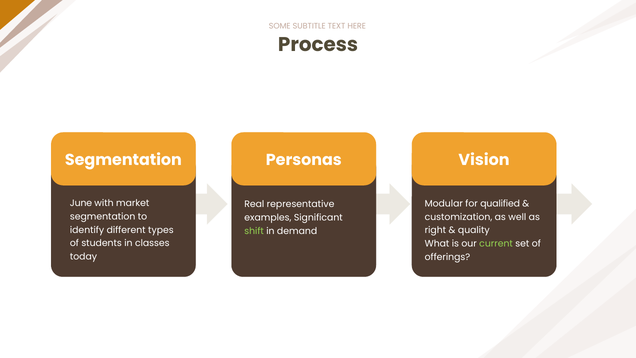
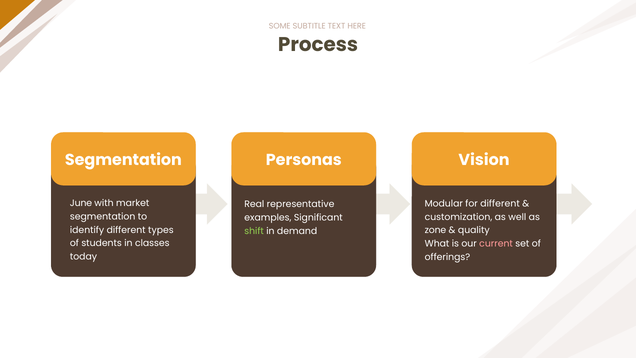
for qualified: qualified -> different
right: right -> zone
current colour: light green -> pink
